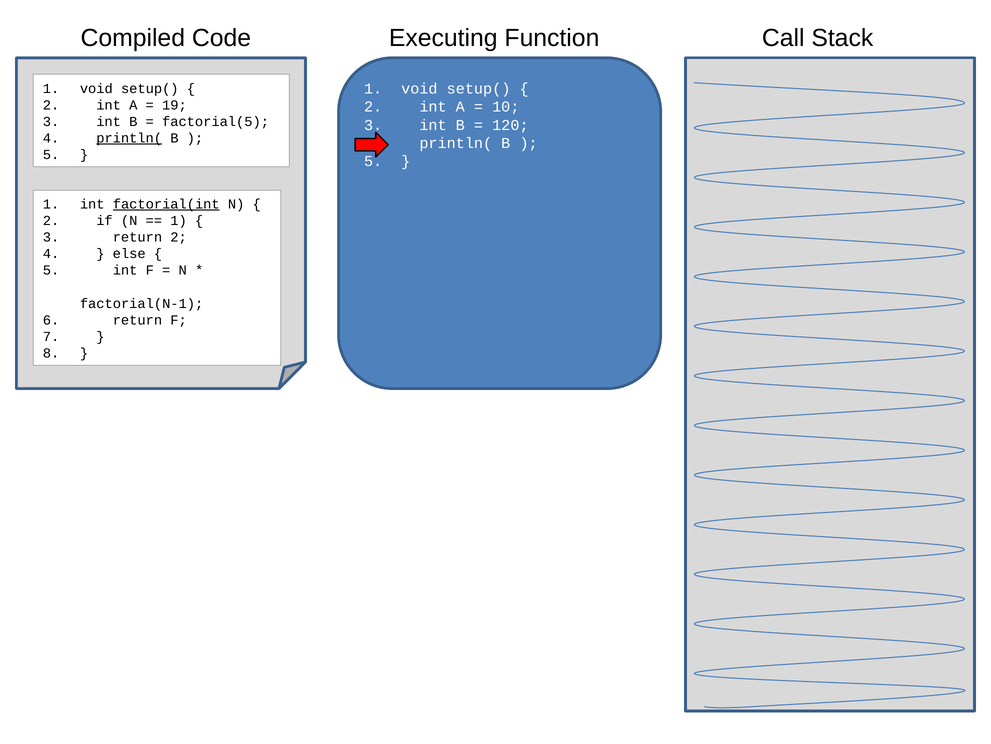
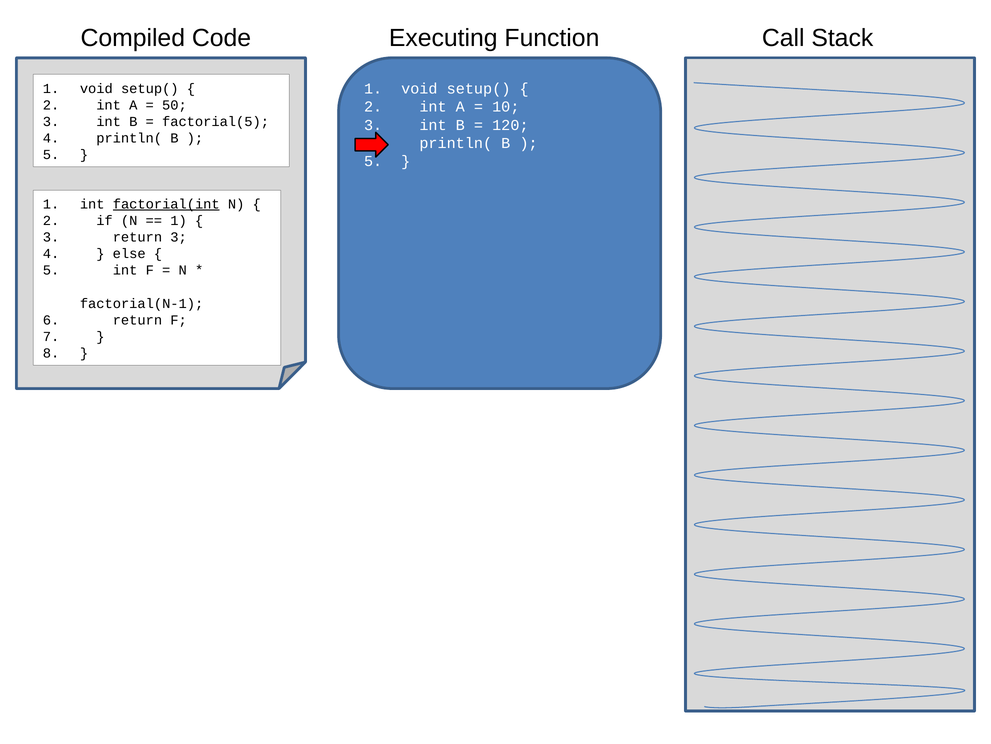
19: 19 -> 50
println( at (129, 138) underline: present -> none
return 2: 2 -> 3
